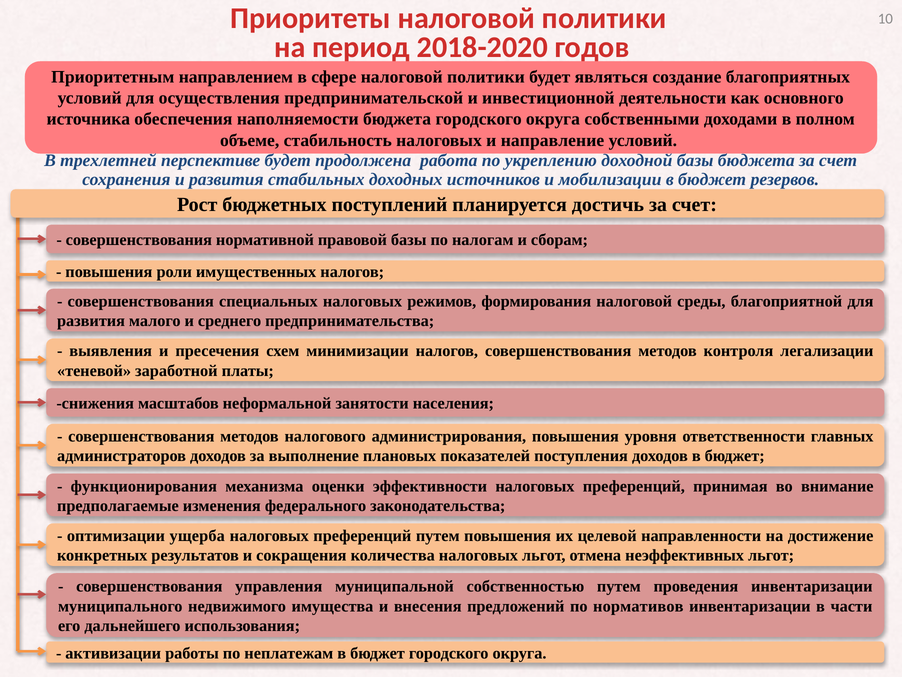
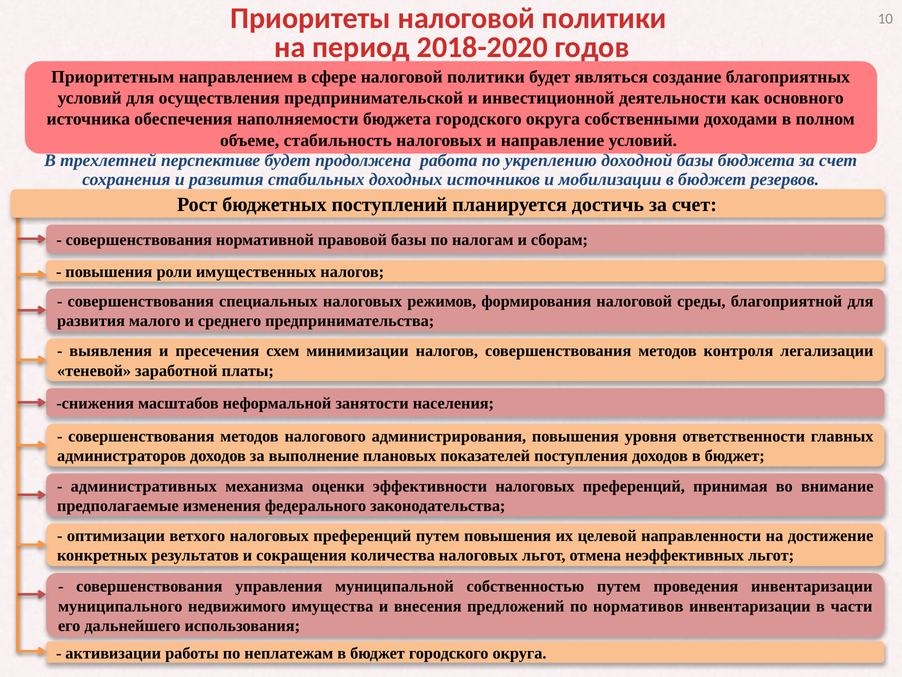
функционирования: функционирования -> административных
ущерба: ущерба -> ветхого
